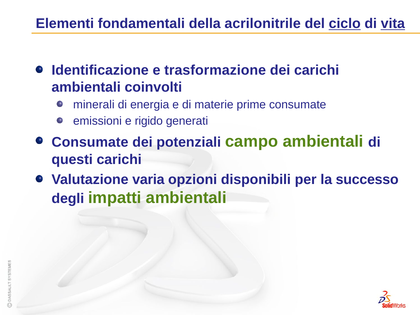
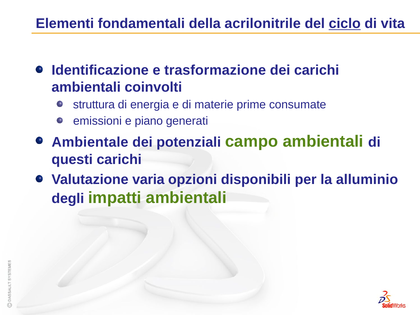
vita underline: present -> none
minerali: minerali -> struttura
rigido: rigido -> piano
Consumate at (90, 142): Consumate -> Ambientale
successo: successo -> alluminio
